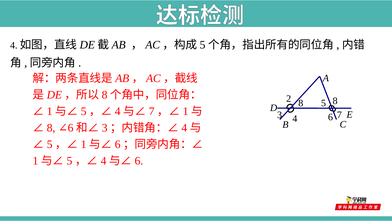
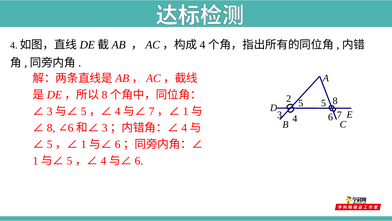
5 at (203, 45): 5 -> 4
2 8: 8 -> 5
1 at (50, 111): 1 -> 3
